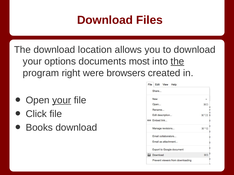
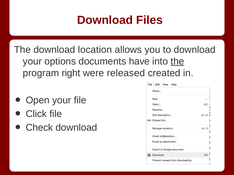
most: most -> have
browsers: browsers -> released
your at (62, 101) underline: present -> none
Books: Books -> Check
